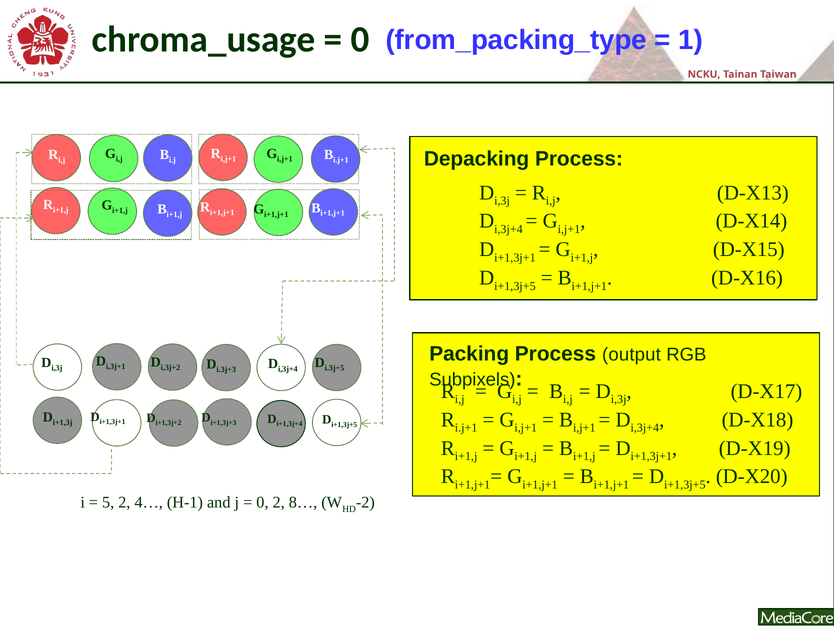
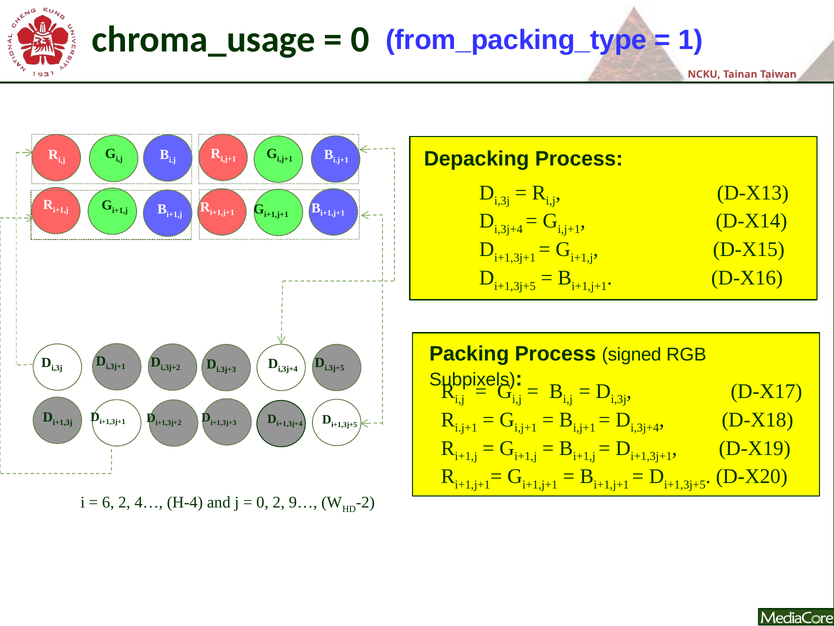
output: output -> signed
5: 5 -> 6
H-1: H-1 -> H-4
8…: 8… -> 9…
